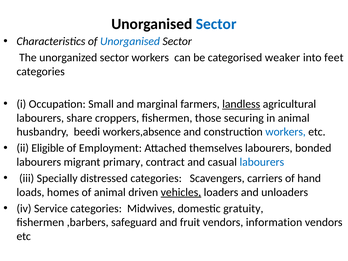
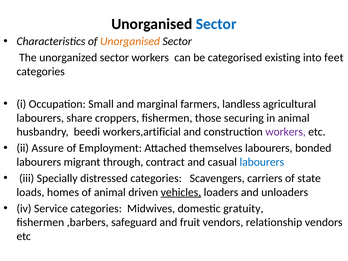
Unorganised at (130, 41) colour: blue -> orange
weaker: weaker -> existing
landless underline: present -> none
workers,absence: workers,absence -> workers,artificial
workers at (286, 132) colour: blue -> purple
Eligible: Eligible -> Assure
primary: primary -> through
hand: hand -> state
information: information -> relationship
